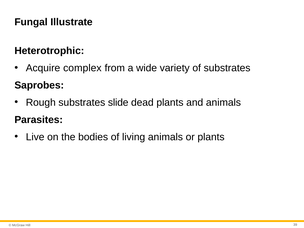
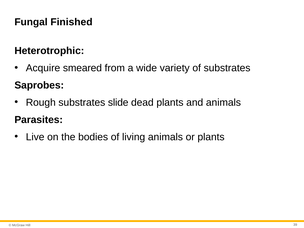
Illustrate: Illustrate -> Finished
complex: complex -> smeared
